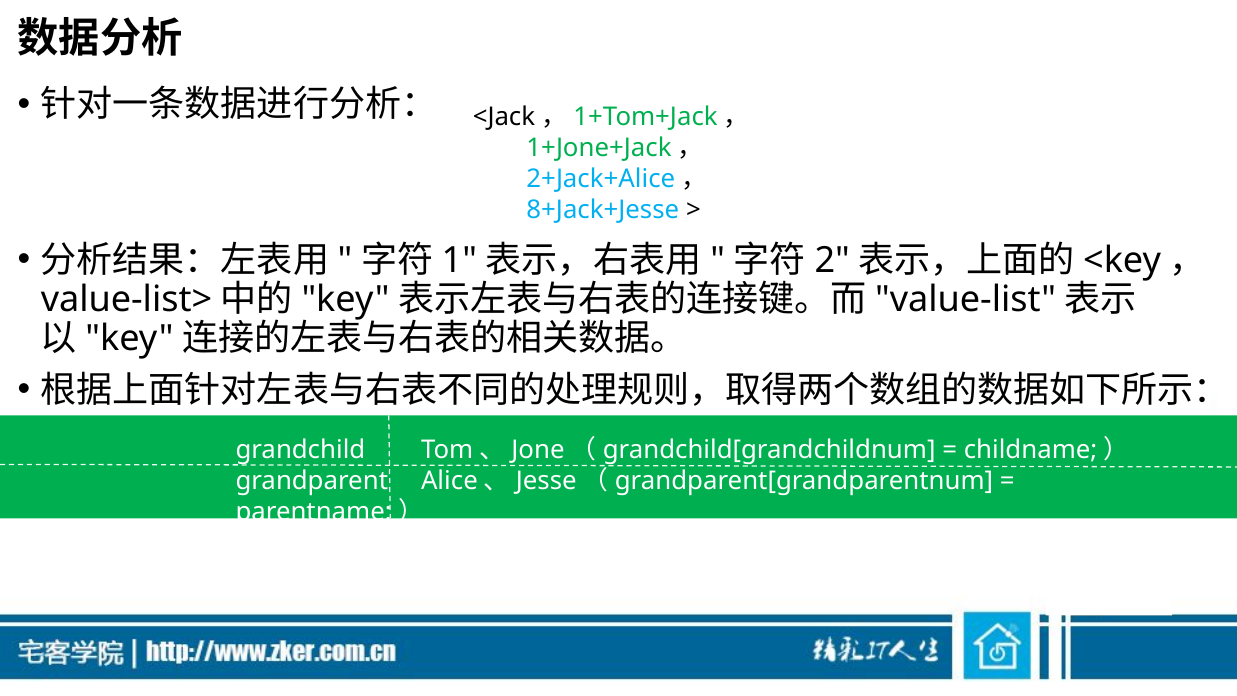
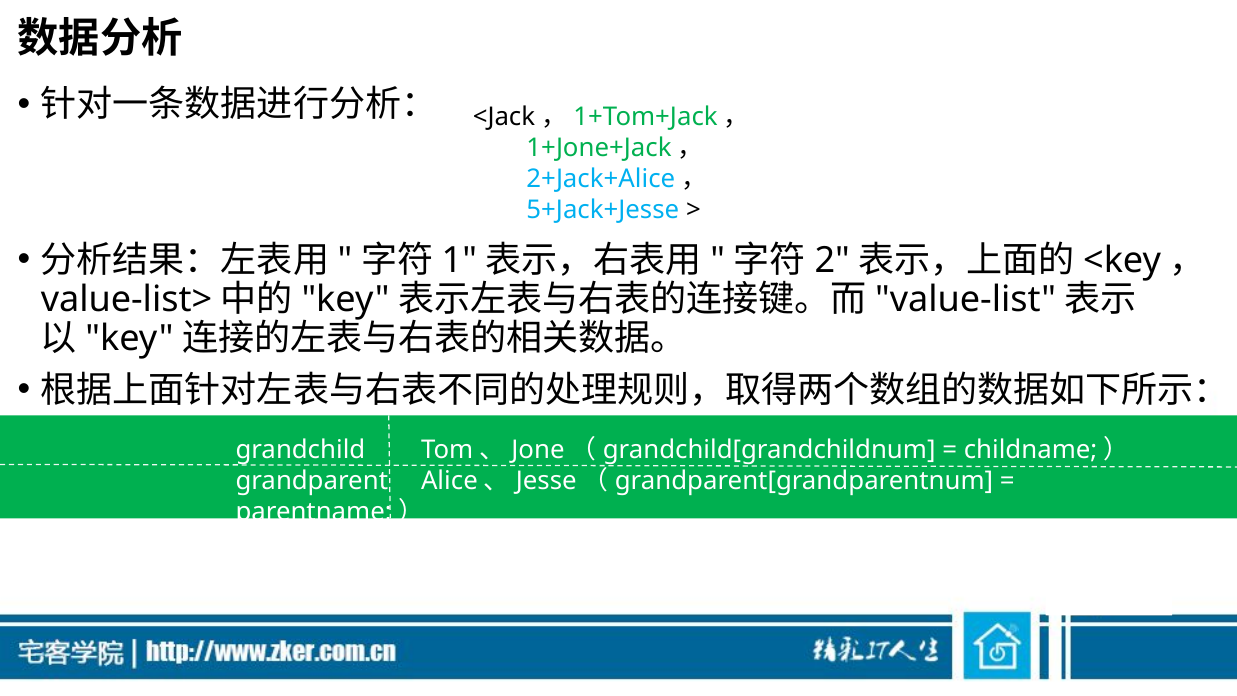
8+Jack+Jesse: 8+Jack+Jesse -> 5+Jack+Jesse
